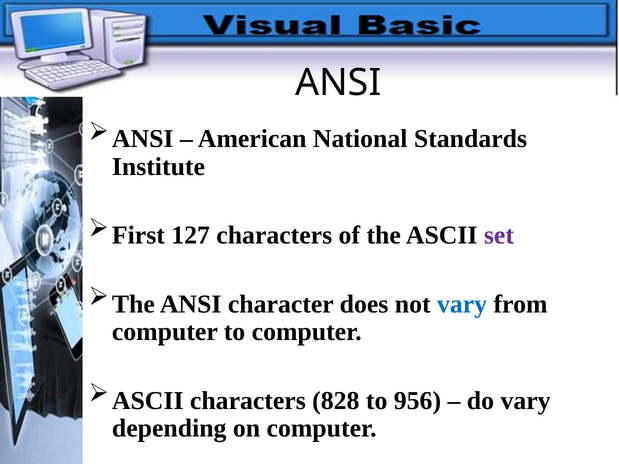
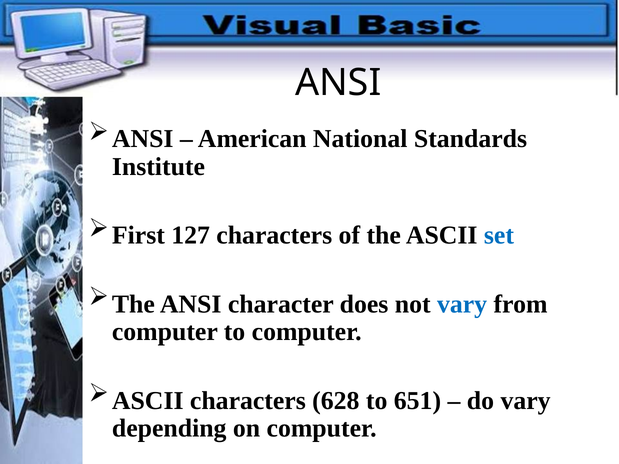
set colour: purple -> blue
828: 828 -> 628
956: 956 -> 651
